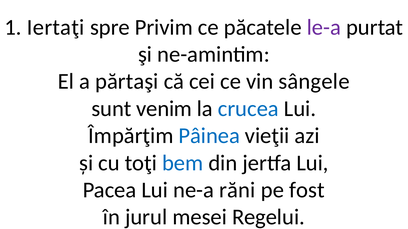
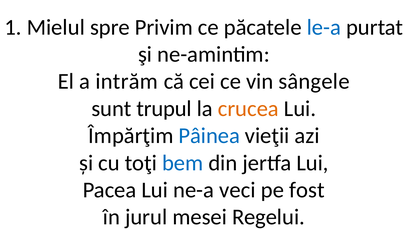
Iertaţi: Iertaţi -> Mielul
le-a colour: purple -> blue
părtaşi: părtaşi -> intrăm
venim: venim -> trupul
crucea colour: blue -> orange
răni: răni -> veci
